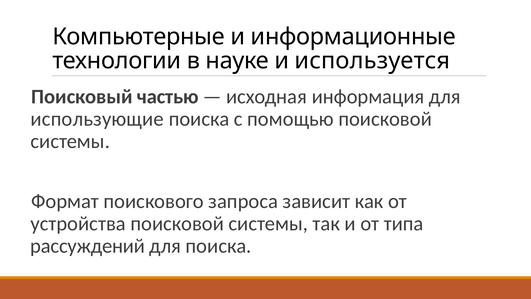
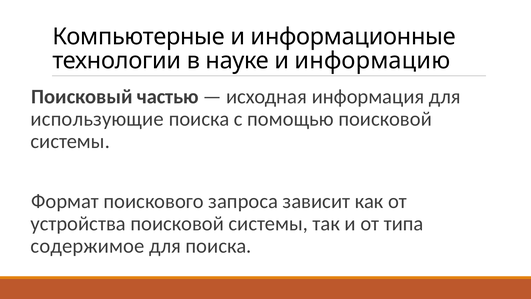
используется: используется -> информацию
рассуждений: рассуждений -> содержимое
